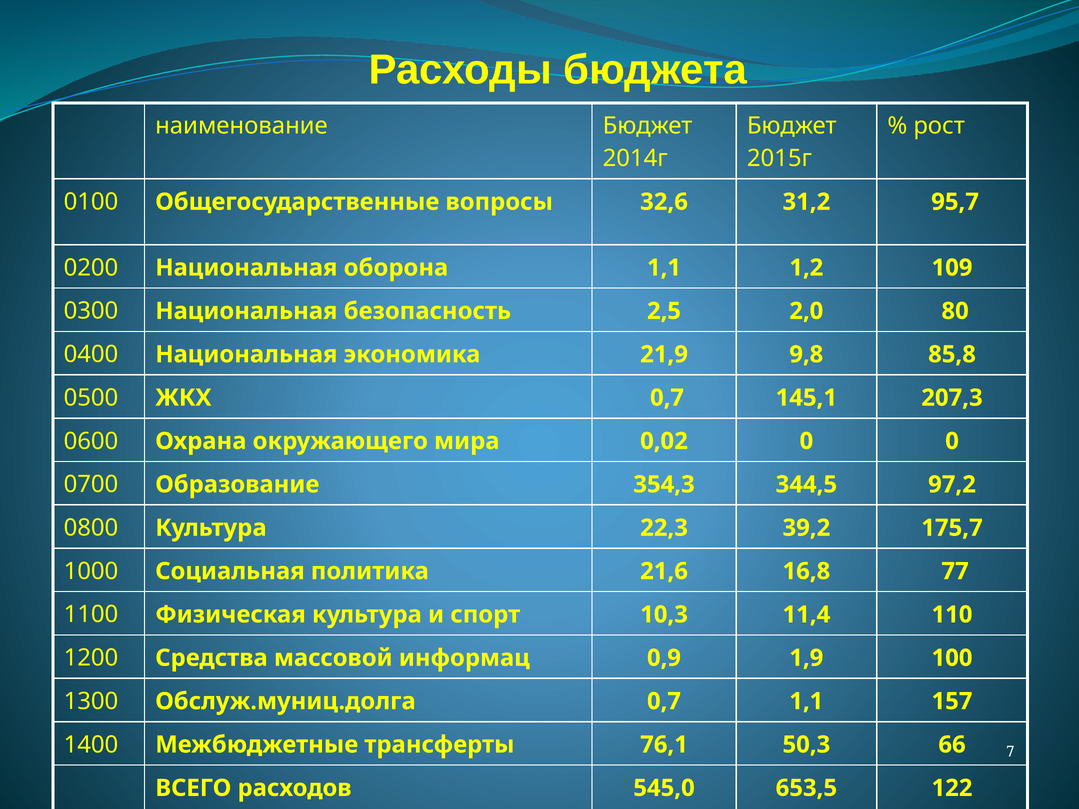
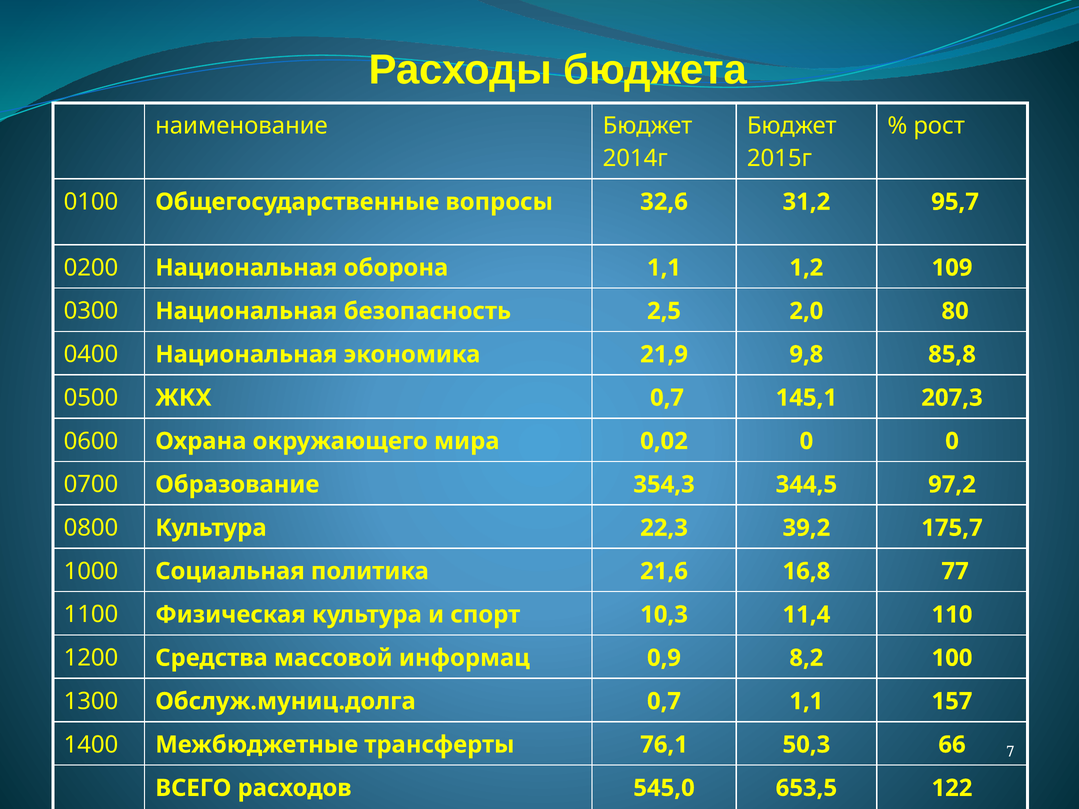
1,9: 1,9 -> 8,2
